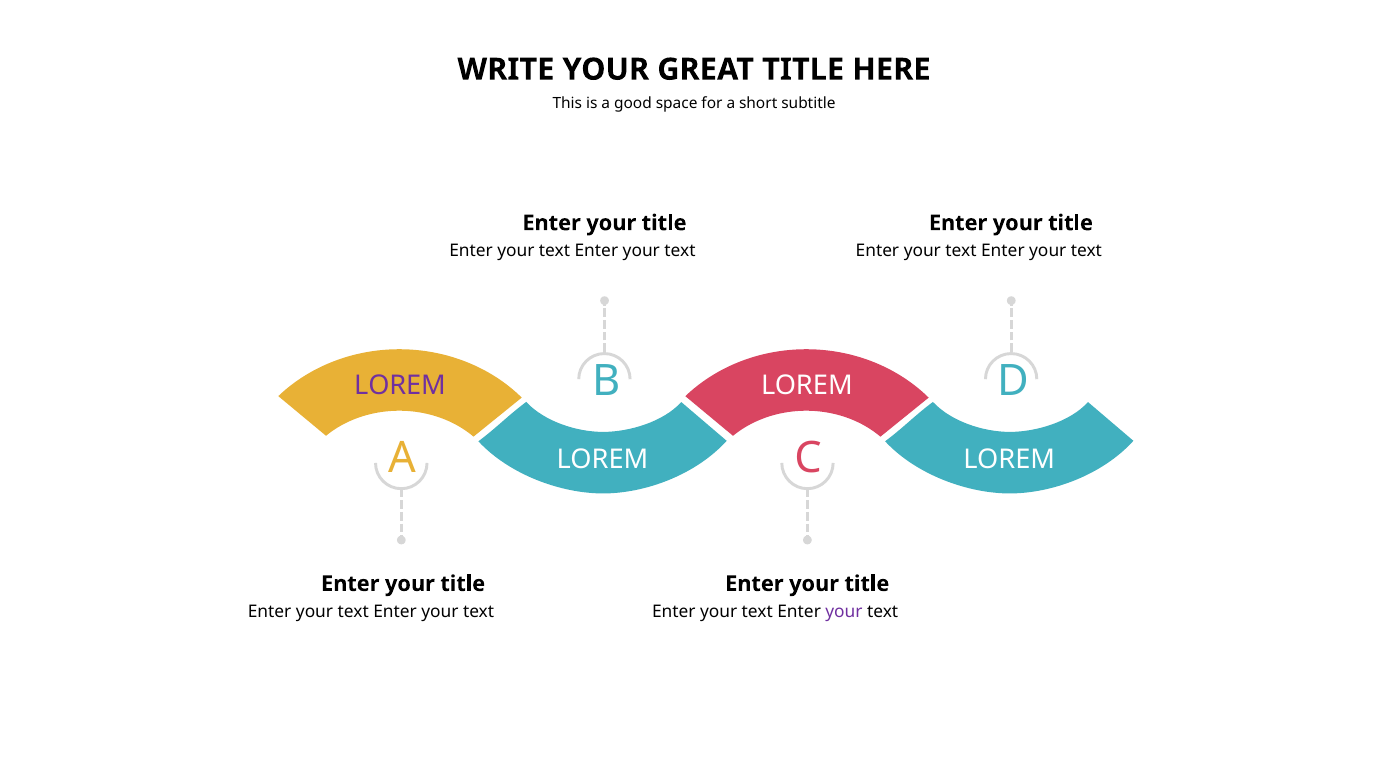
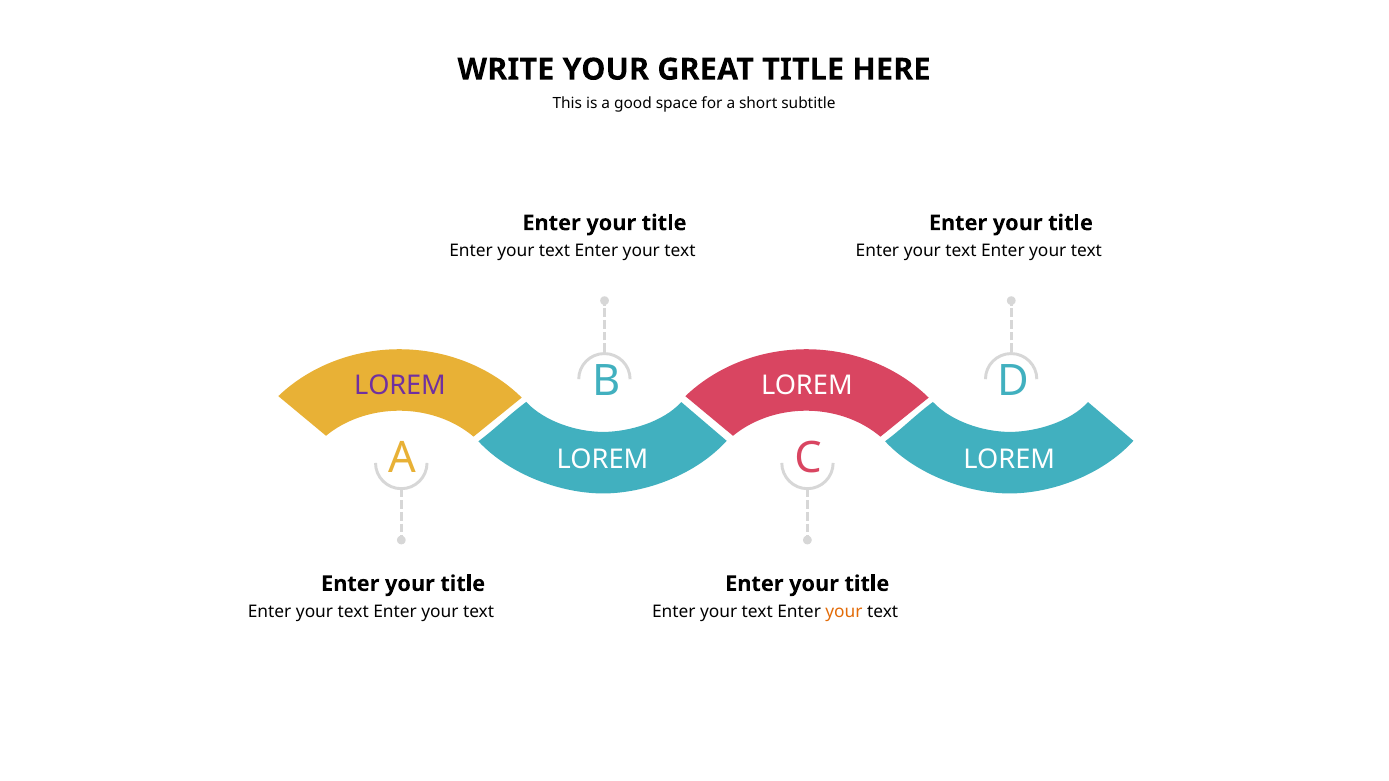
your at (844, 612) colour: purple -> orange
